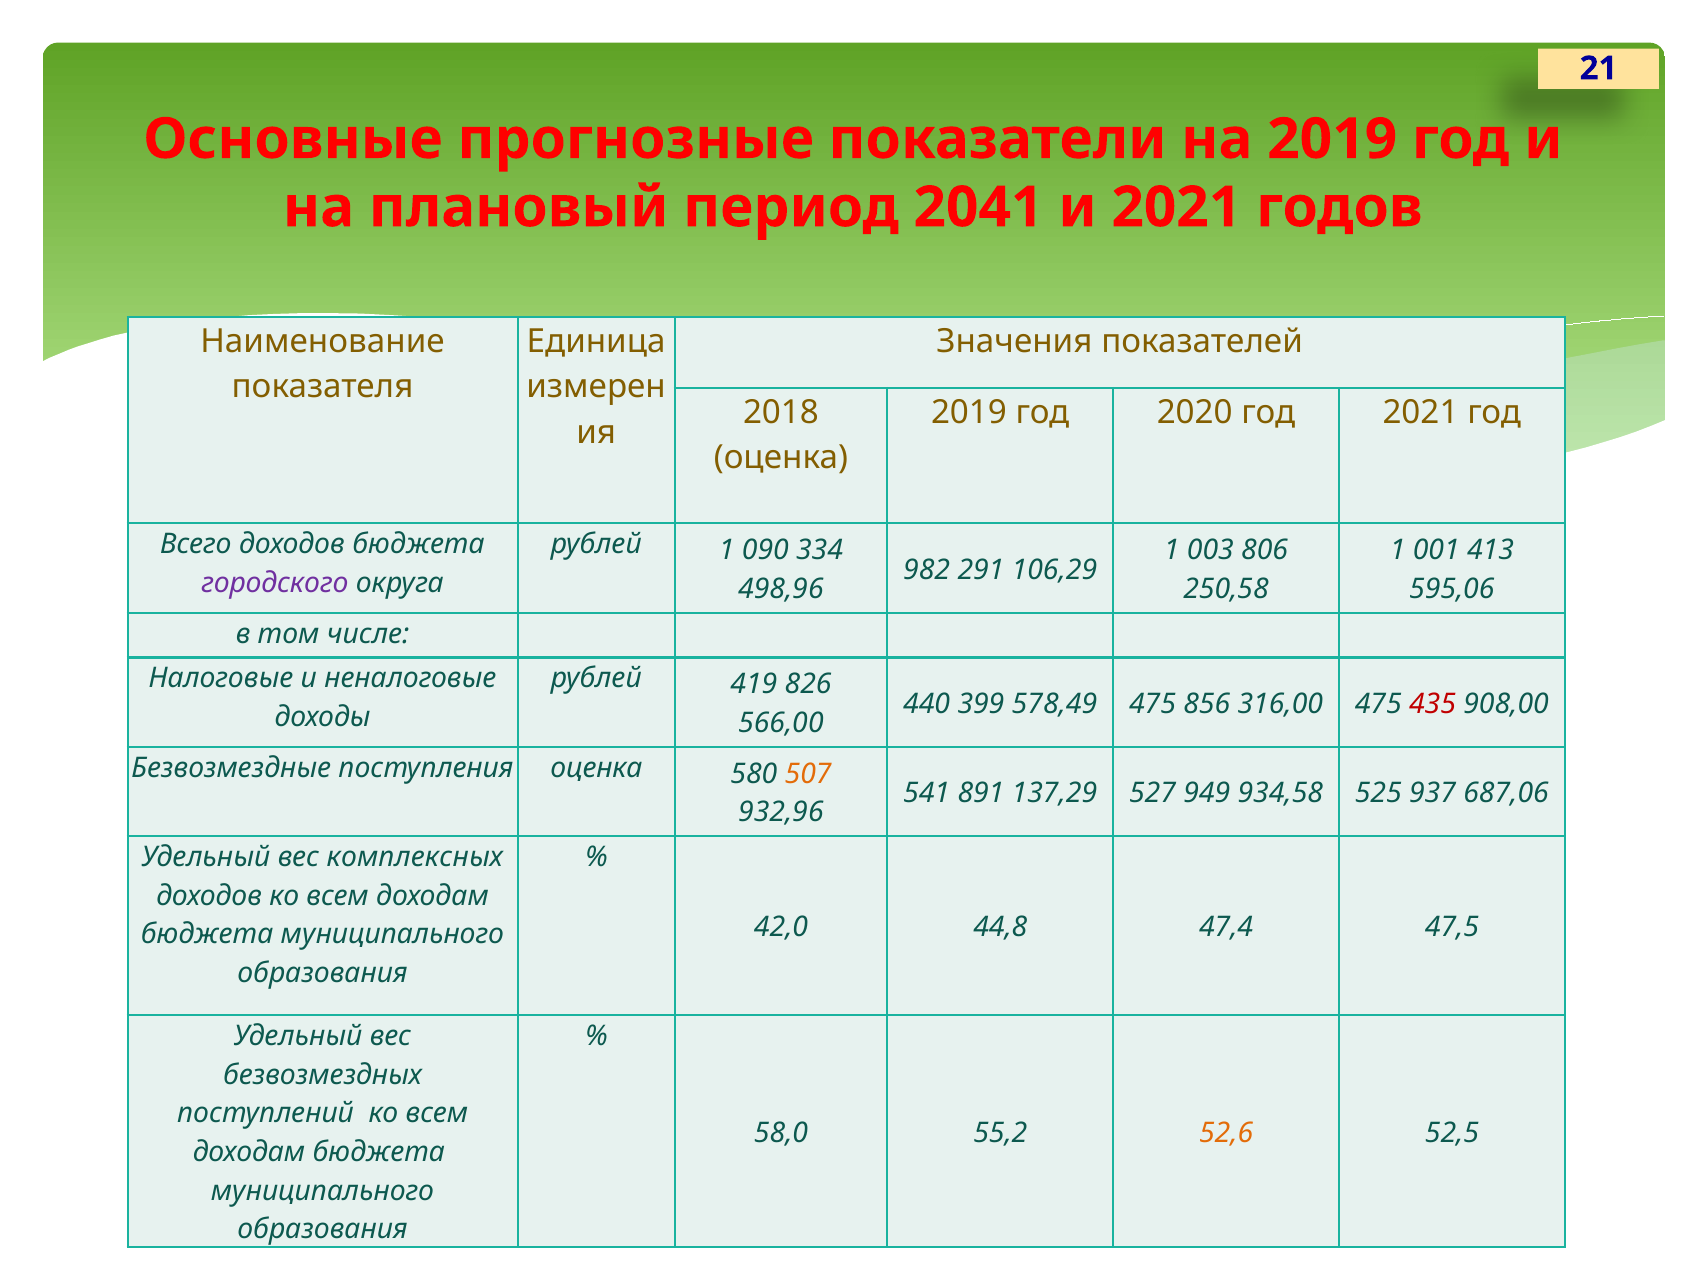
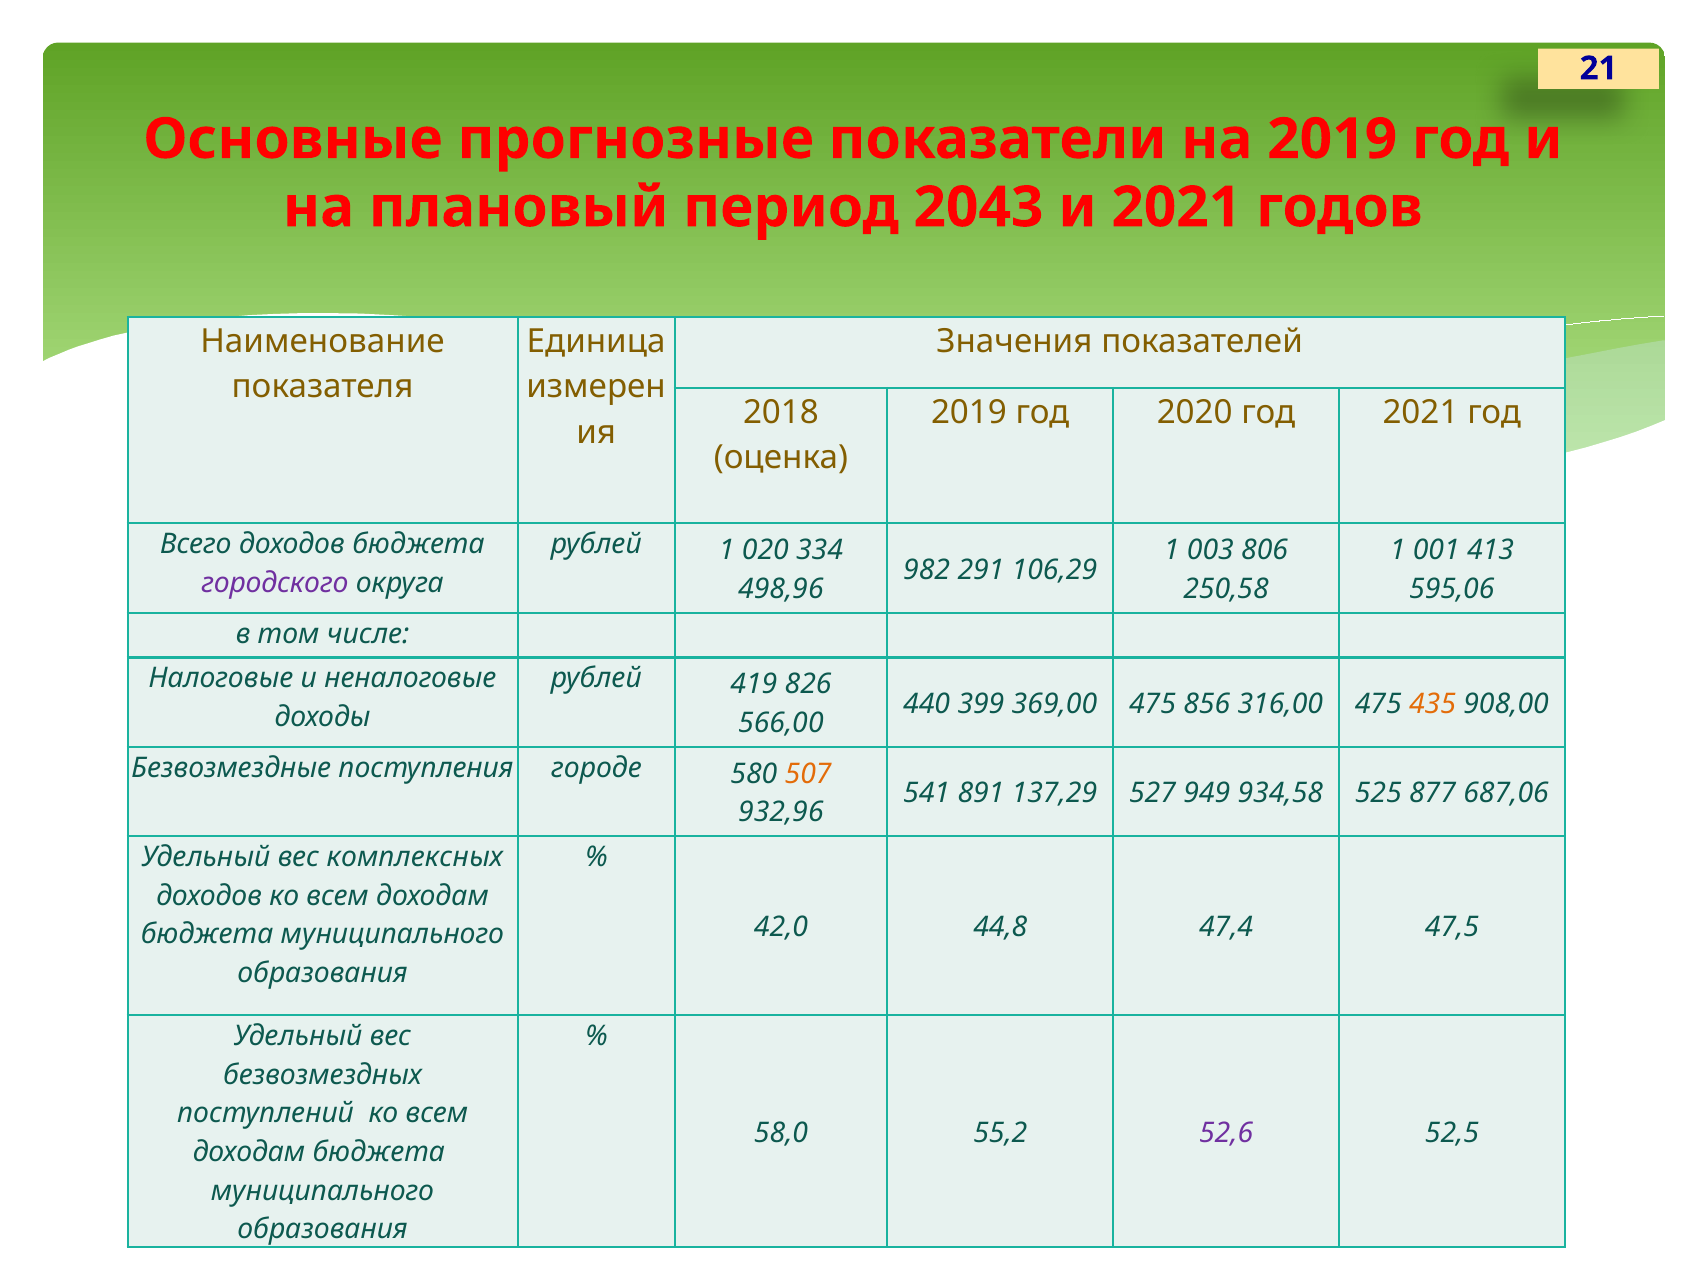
2041: 2041 -> 2043
090: 090 -> 020
578,49: 578,49 -> 369,00
435 colour: red -> orange
поступления оценка: оценка -> городе
937: 937 -> 877
52,6 colour: orange -> purple
